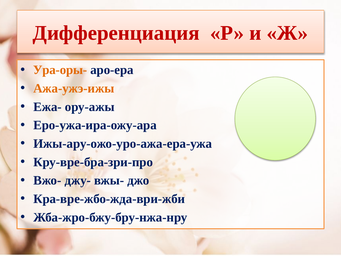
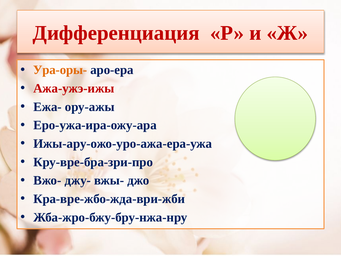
Ажа-ужэ-ижы colour: orange -> red
